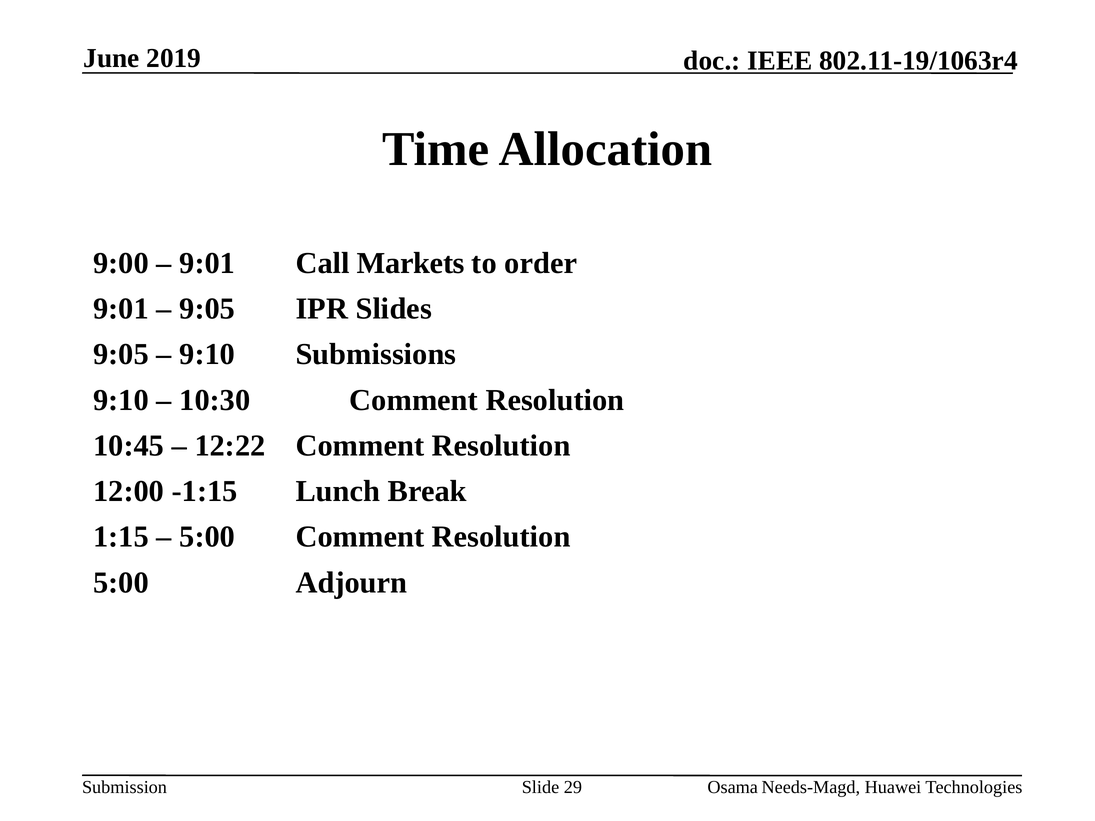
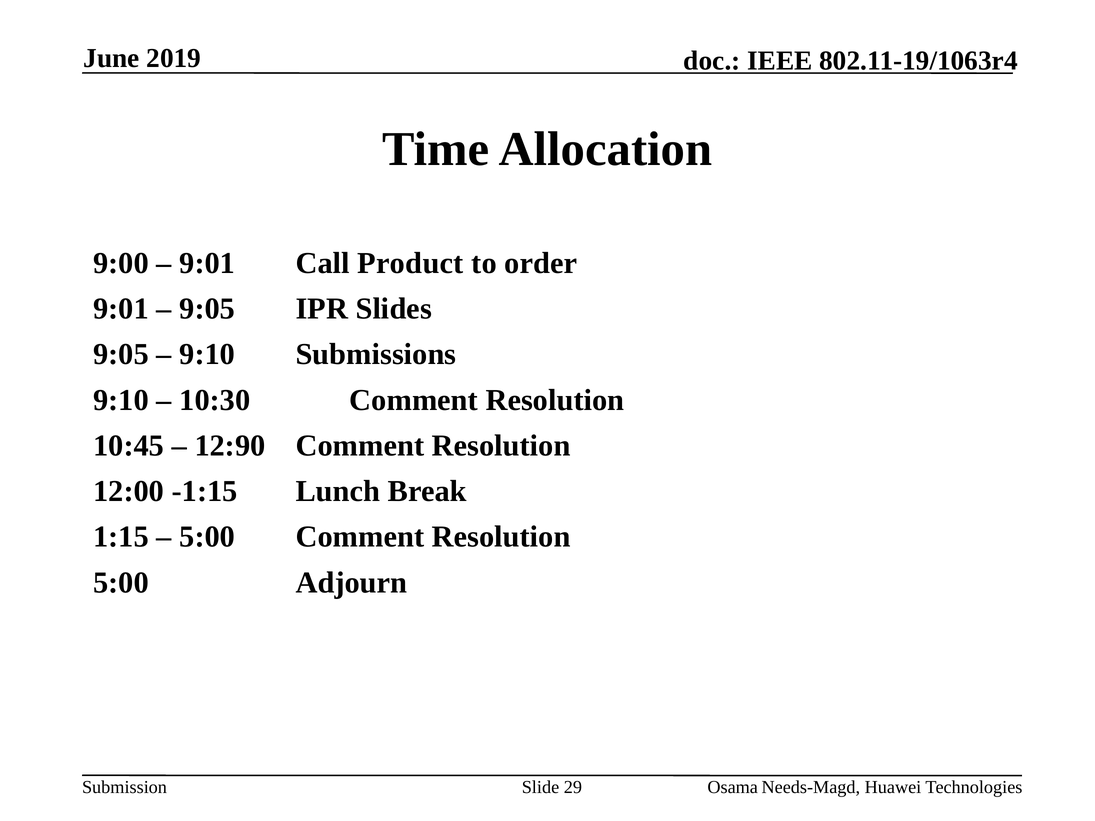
Markets: Markets -> Product
12:22: 12:22 -> 12:90
